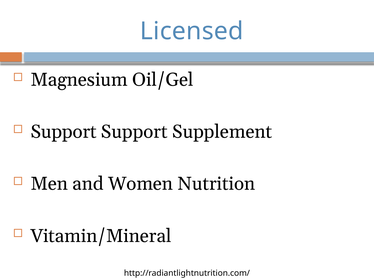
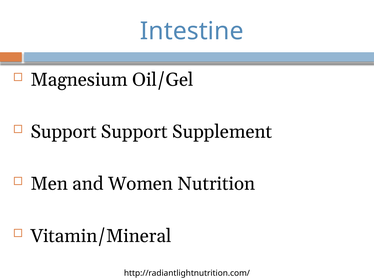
Licensed: Licensed -> Intestine
